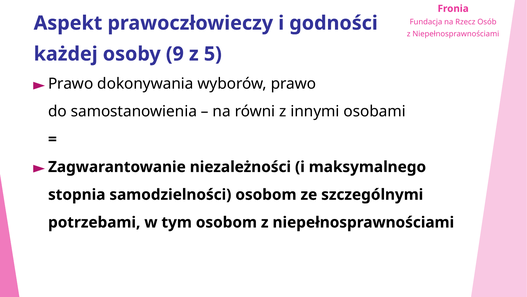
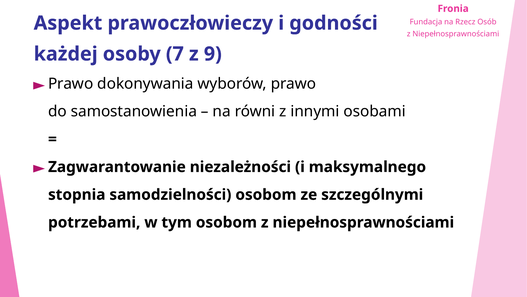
9: 9 -> 7
5: 5 -> 9
